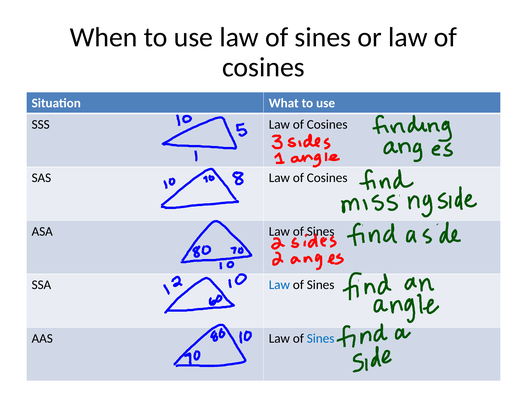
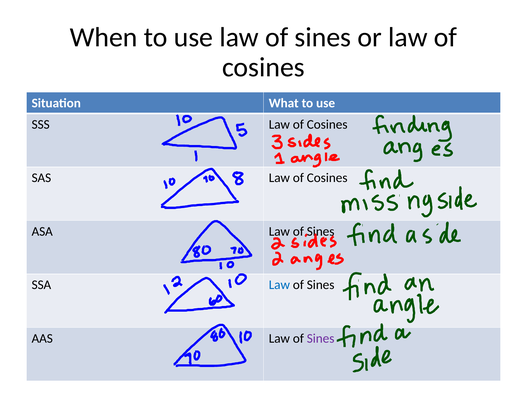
Sines at (321, 339) colour: blue -> purple
